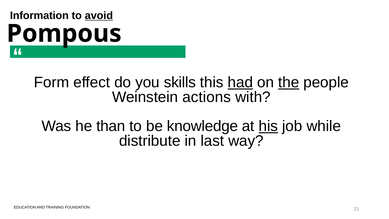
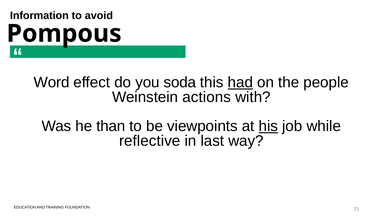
avoid underline: present -> none
Form: Form -> Word
skills: skills -> soda
the underline: present -> none
knowledge: knowledge -> viewpoints
distribute: distribute -> reflective
